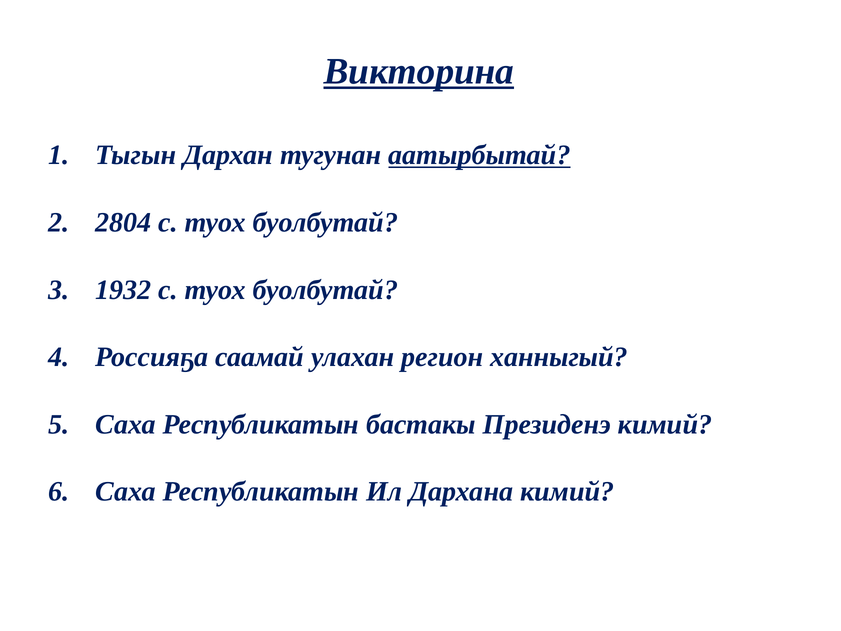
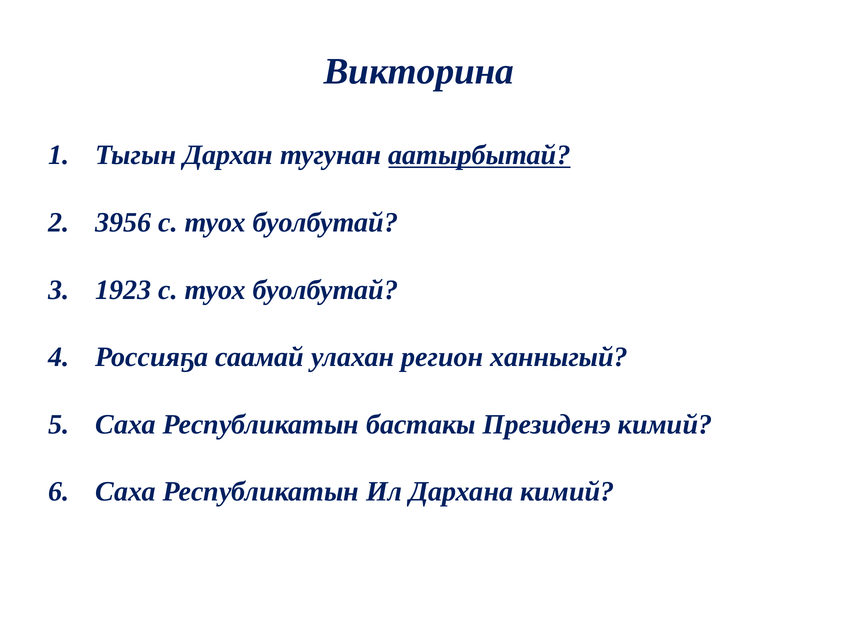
Викторина underline: present -> none
2804: 2804 -> 3956
1932: 1932 -> 1923
